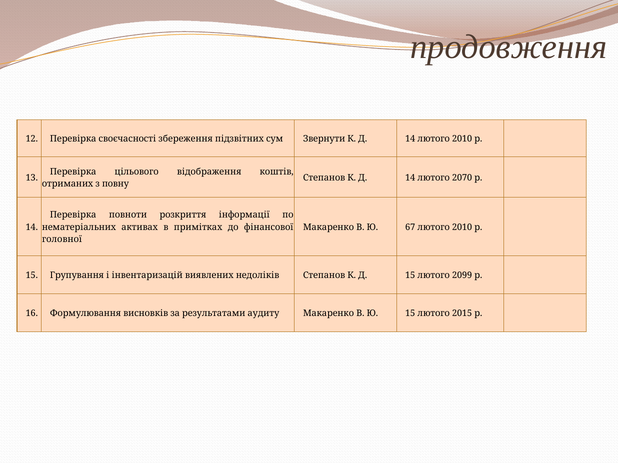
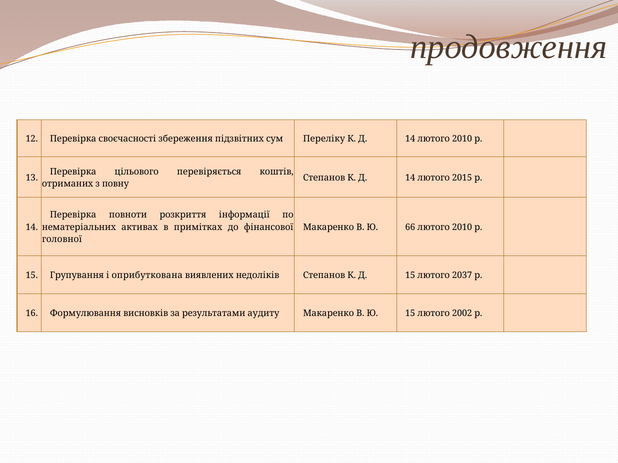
Звернути: Звернути -> Переліку
відображення: відображення -> перевіряється
2070: 2070 -> 2015
67: 67 -> 66
інвентаризацій: інвентаризацій -> оприбуткована
2099: 2099 -> 2037
2015: 2015 -> 2002
